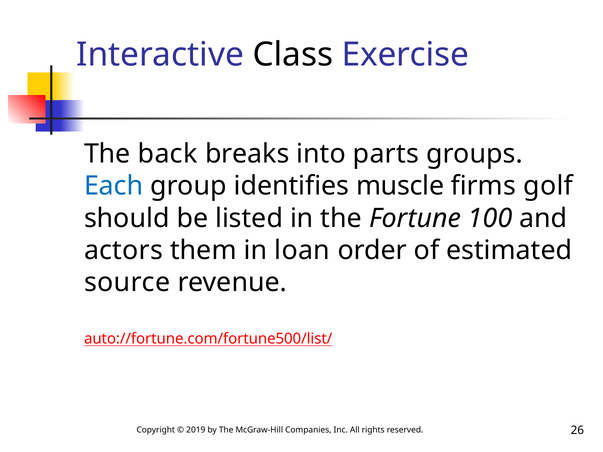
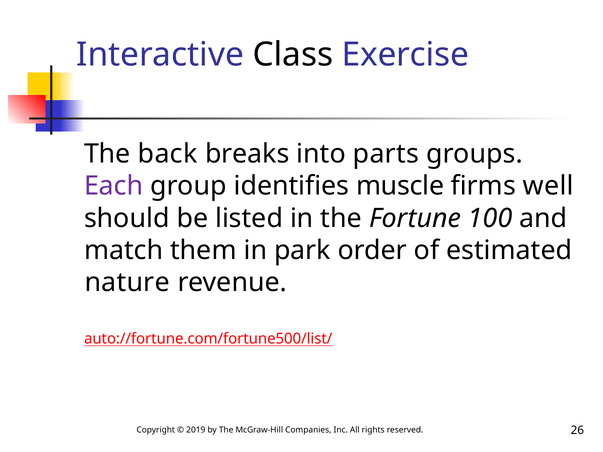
Each colour: blue -> purple
golf: golf -> well
actors: actors -> match
loan: loan -> park
source: source -> nature
